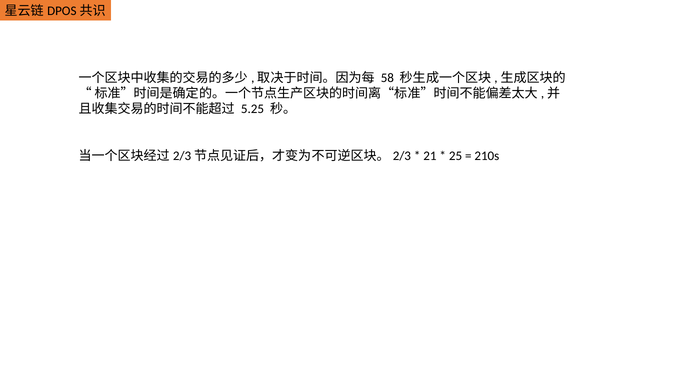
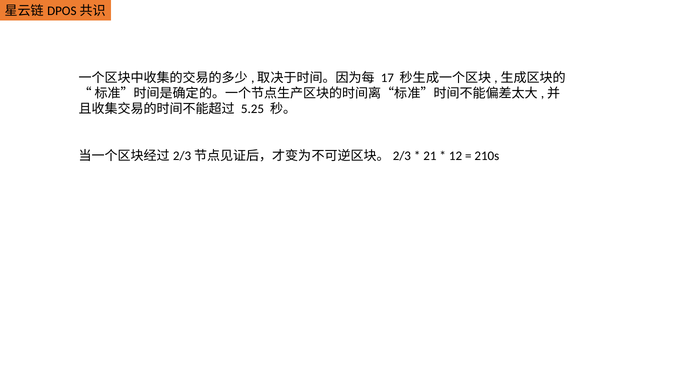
58: 58 -> 17
25: 25 -> 12
